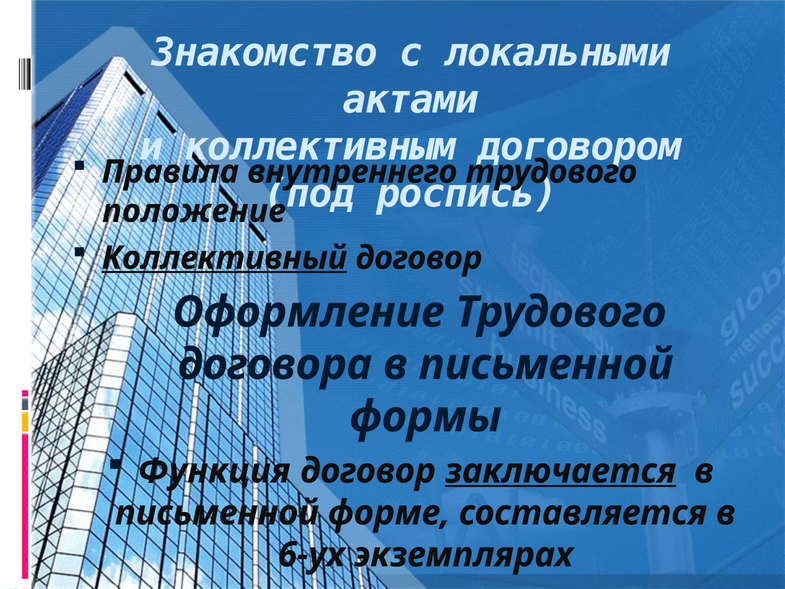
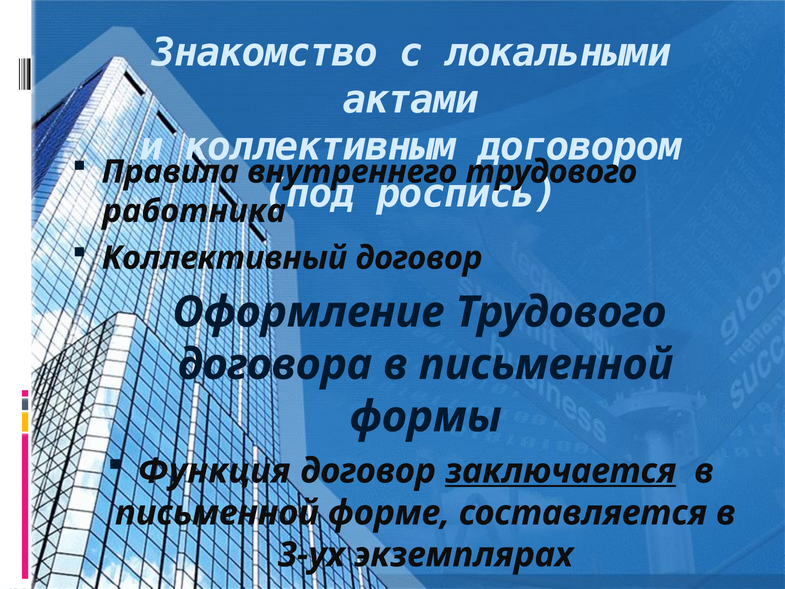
положение: положение -> работника
Коллективный underline: present -> none
6-ух: 6-ух -> 3-ух
